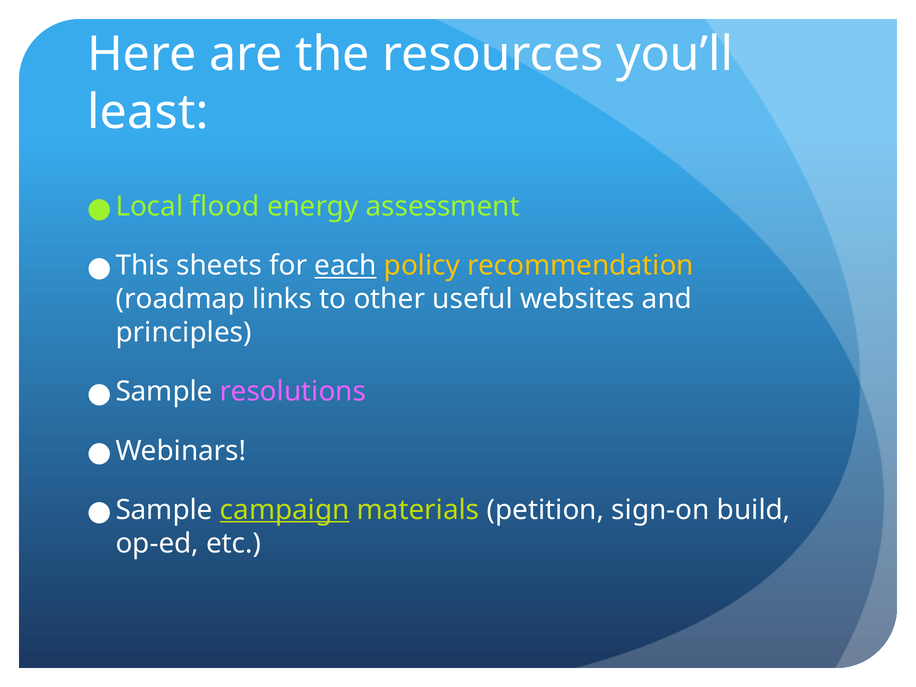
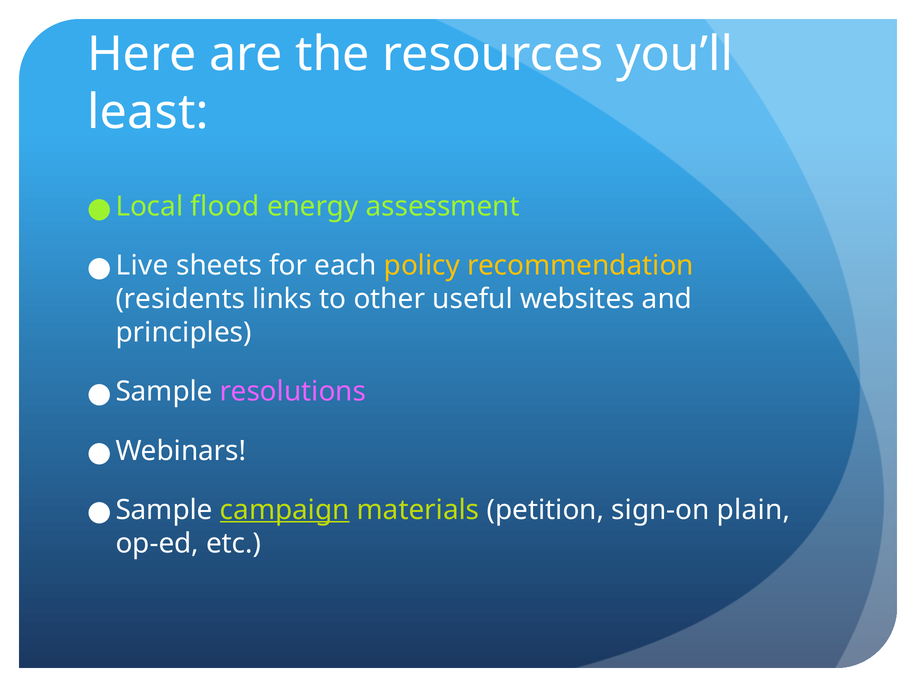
This: This -> Live
each underline: present -> none
roadmap: roadmap -> residents
build: build -> plain
